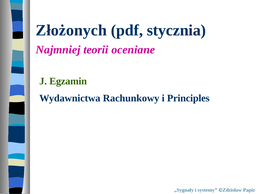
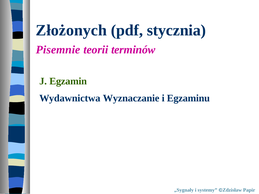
Najmniej: Najmniej -> Pisemnie
oceniane: oceniane -> terminów
Rachunkowy: Rachunkowy -> Wyznaczanie
Principles: Principles -> Egzaminu
